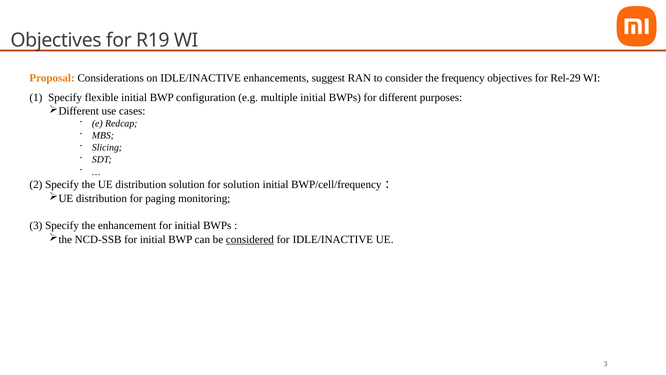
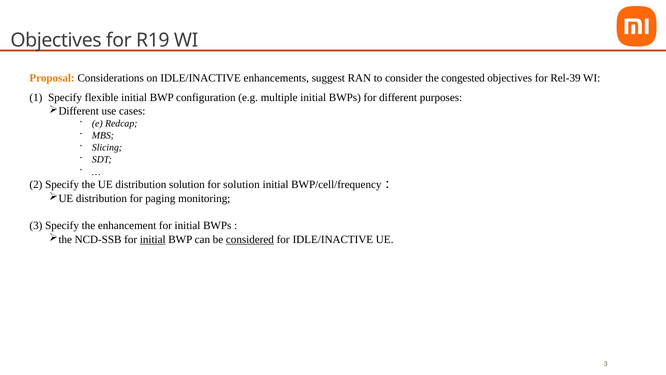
frequency: frequency -> congested
Rel-29: Rel-29 -> Rel-39
initial at (153, 239) underline: none -> present
